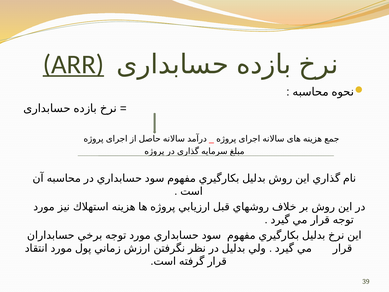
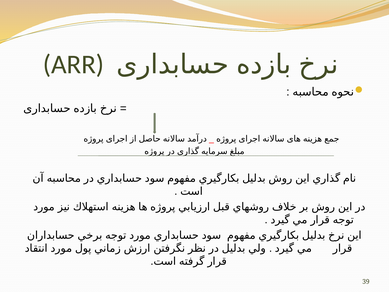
ARR underline: present -> none
